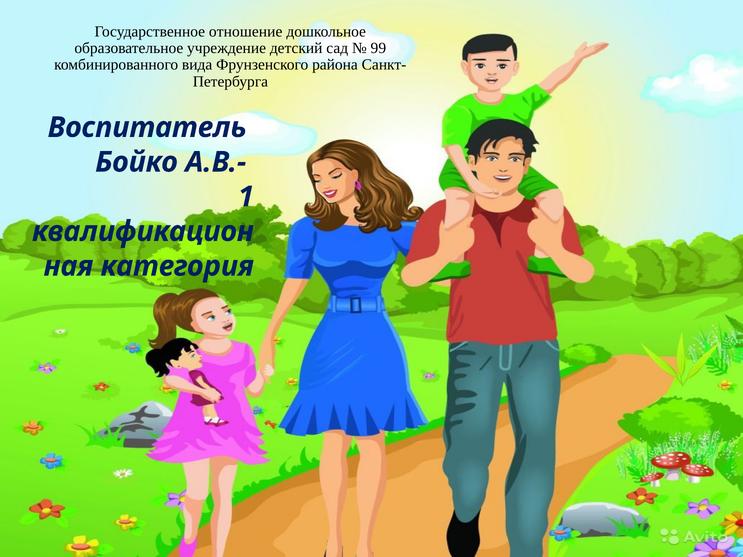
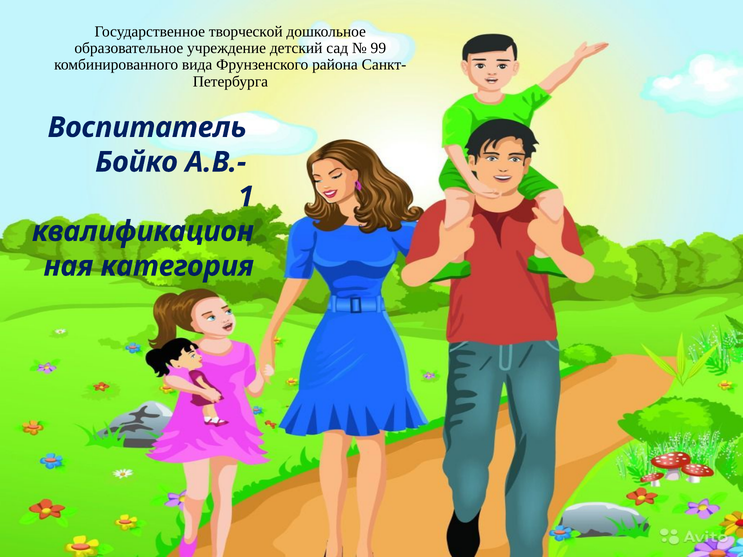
отношение: отношение -> творческой
